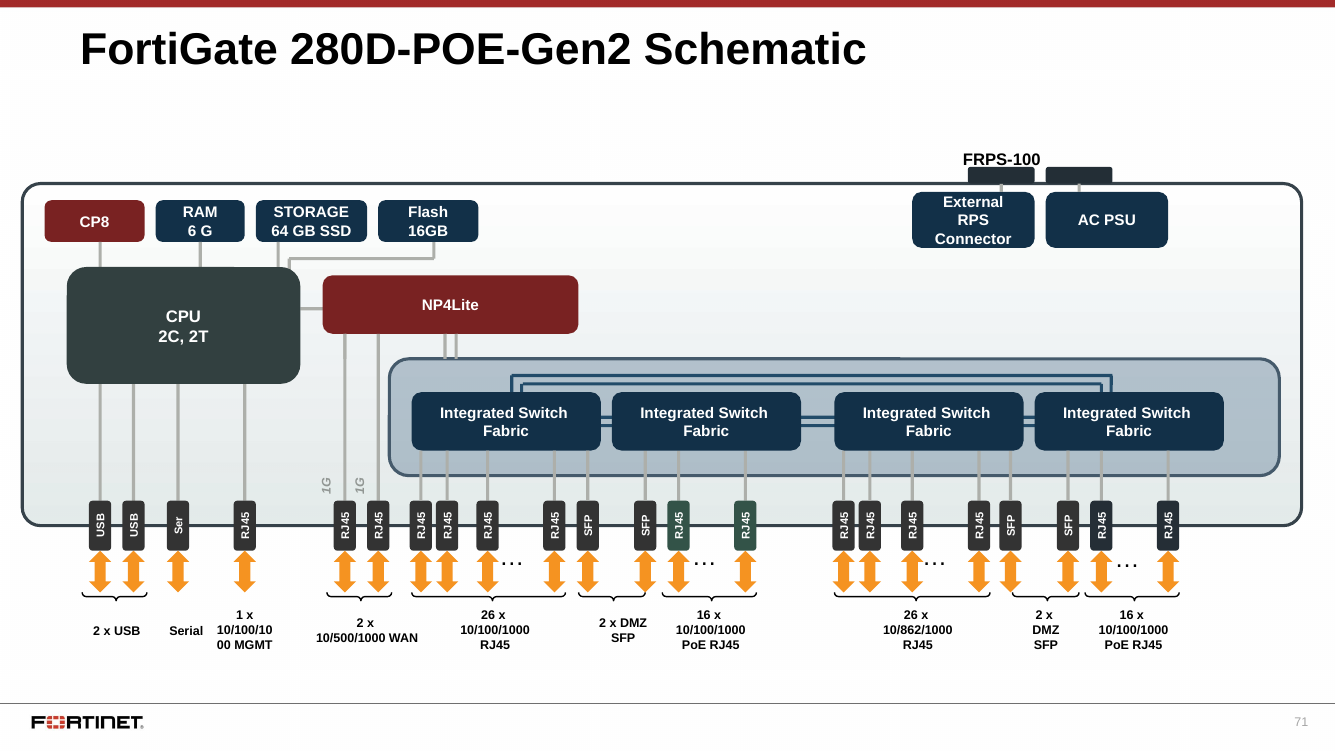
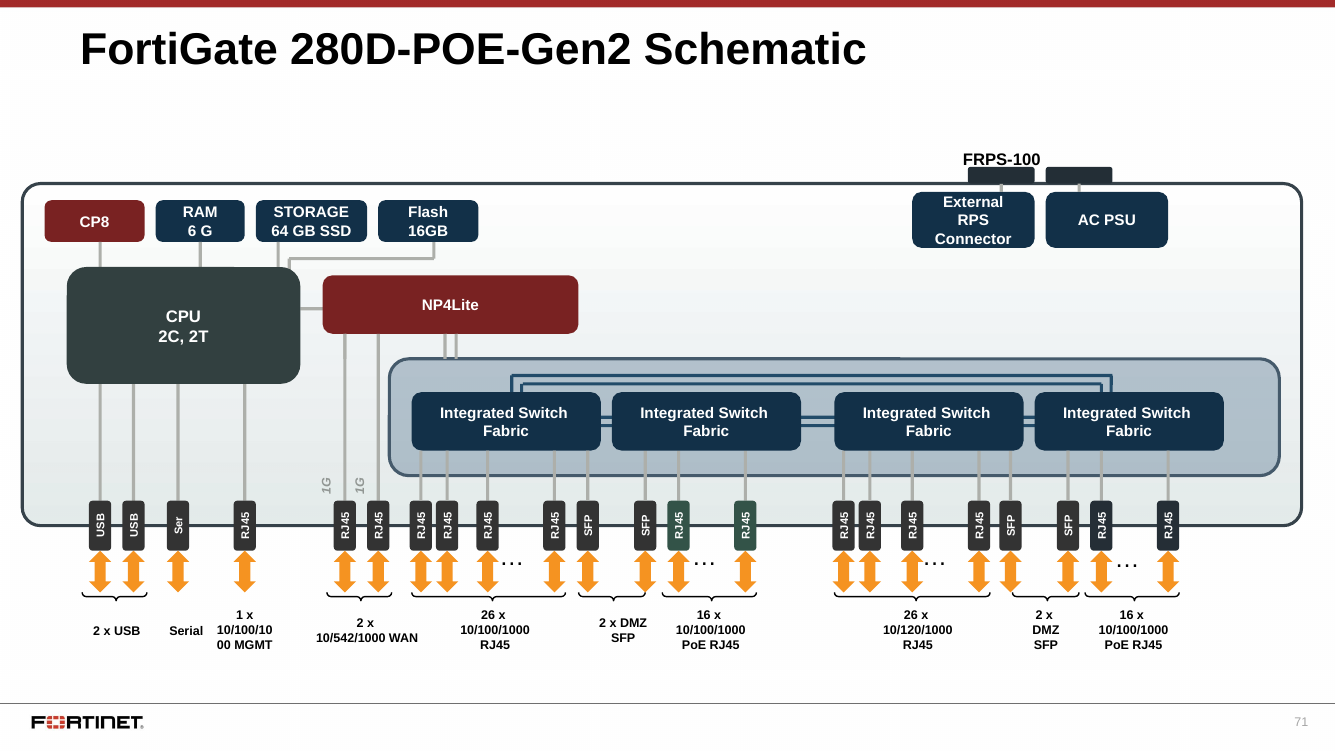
10/862/1000: 10/862/1000 -> 10/120/1000
10/500/1000: 10/500/1000 -> 10/542/1000
